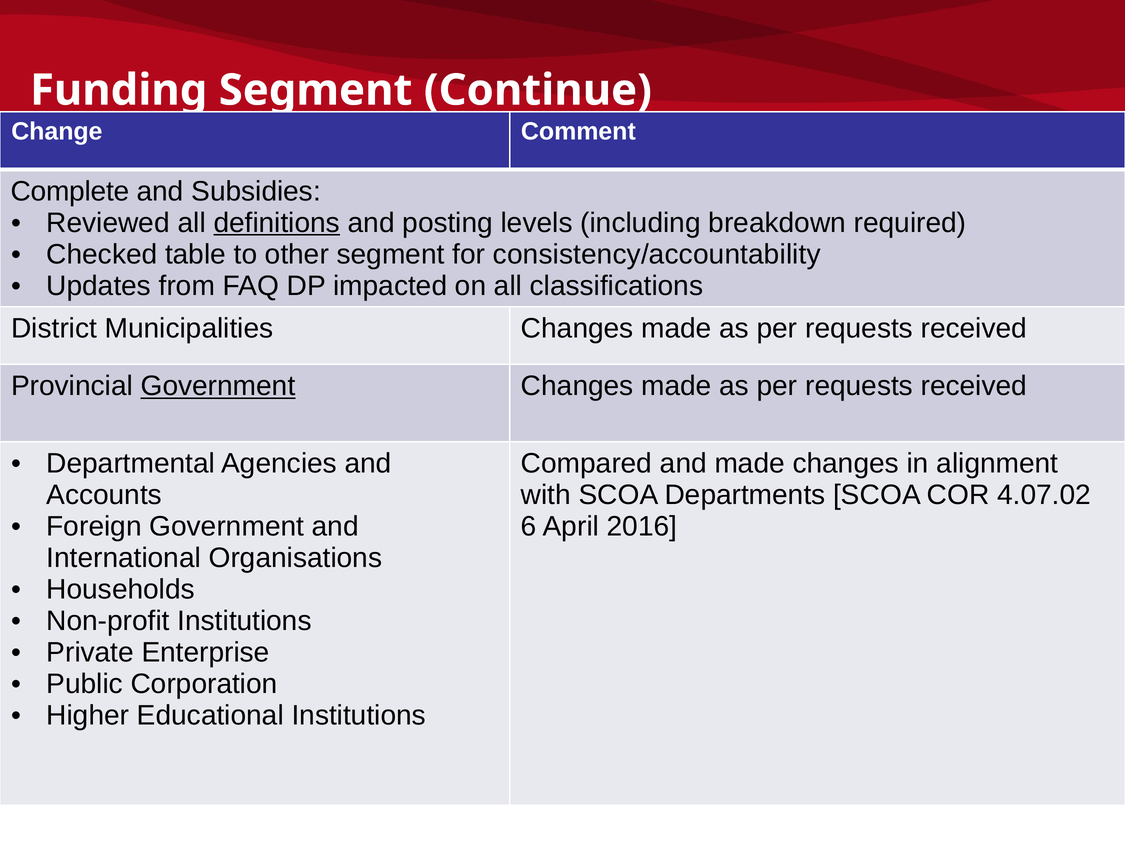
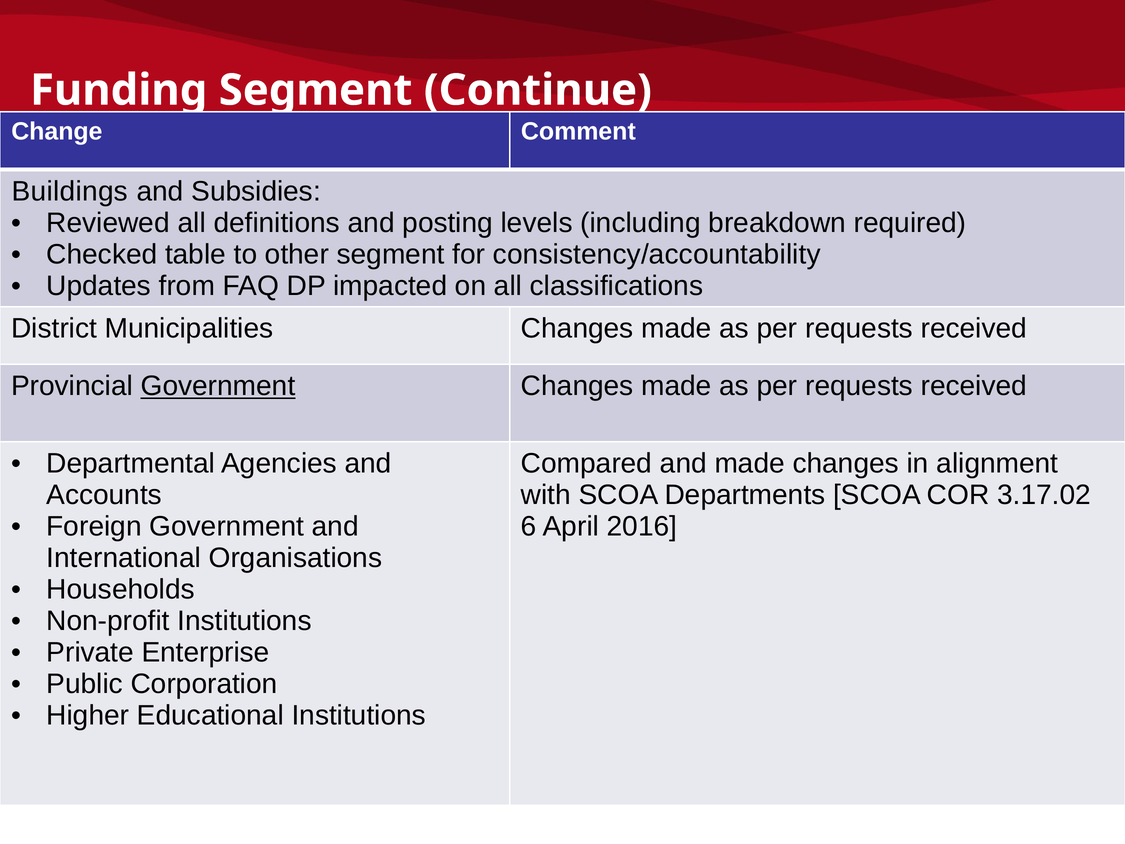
Complete: Complete -> Buildings
definitions underline: present -> none
4.07.02: 4.07.02 -> 3.17.02
